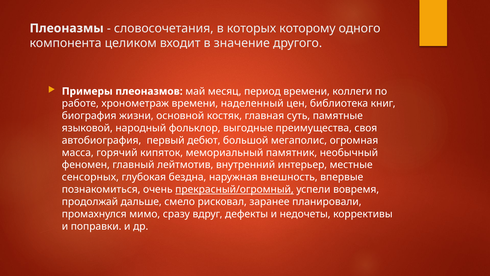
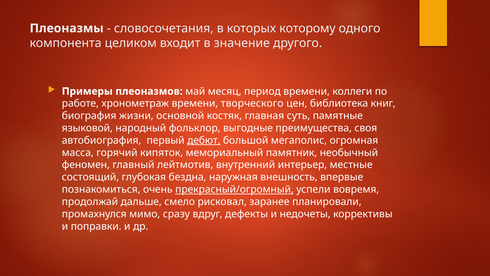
наделенный: наделенный -> творческого
дебют underline: none -> present
сенсорных: сенсорных -> состоящий
